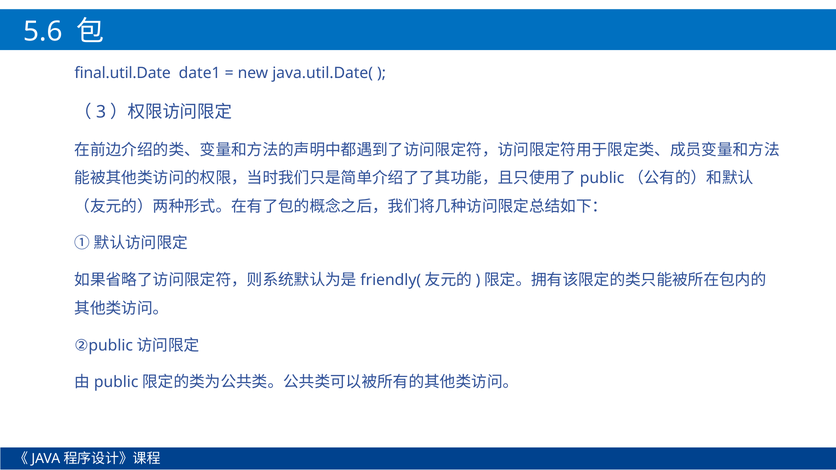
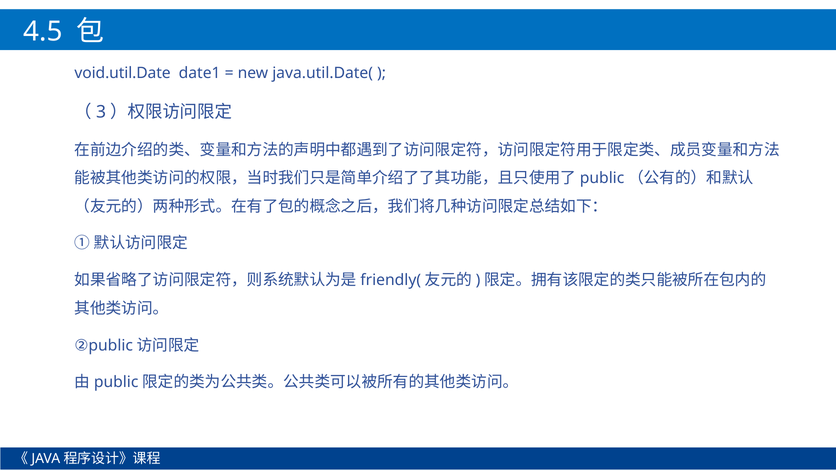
5.6: 5.6 -> 4.5
final.util.Date: final.util.Date -> void.util.Date
